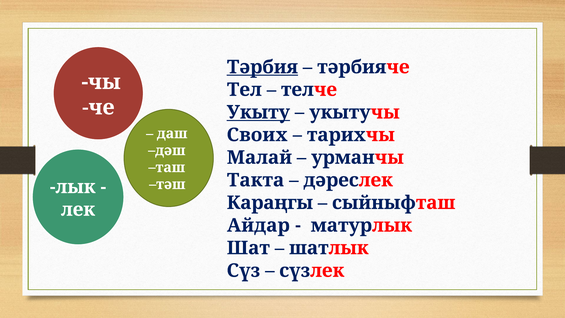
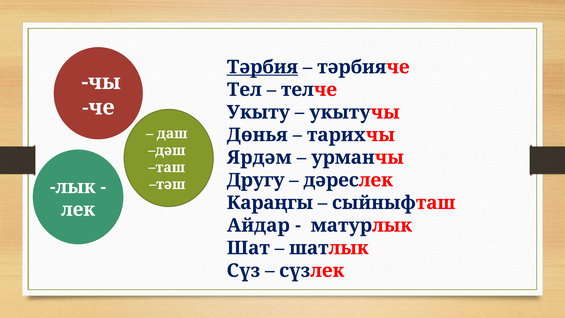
Укыту underline: present -> none
Своих: Своих -> Дөнья
Малай: Малай -> Ярдәм
Такта: Такта -> Другу
